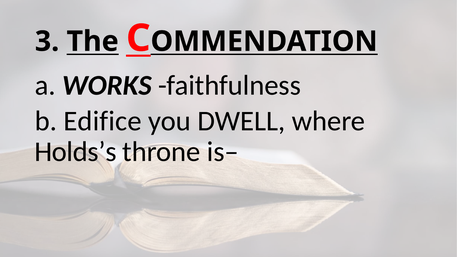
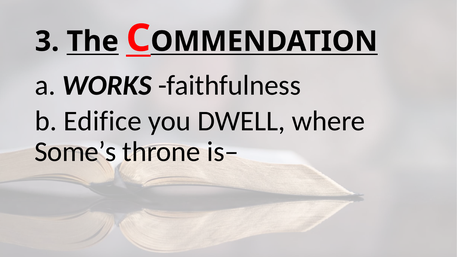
Holds’s: Holds’s -> Some’s
